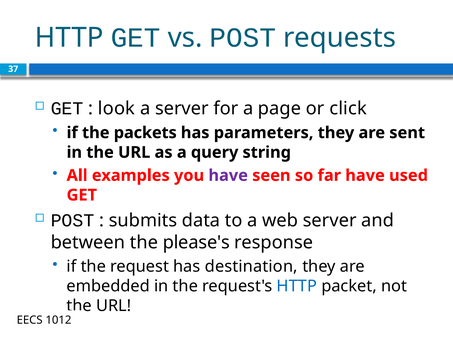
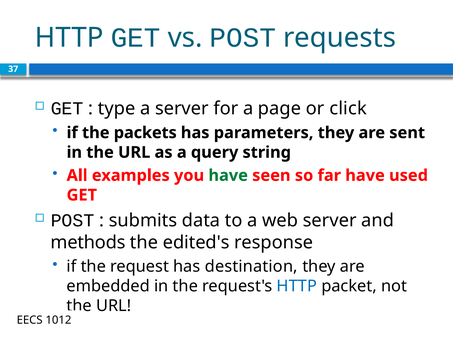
look: look -> type
have at (228, 175) colour: purple -> green
between: between -> methods
please's: please's -> edited's
